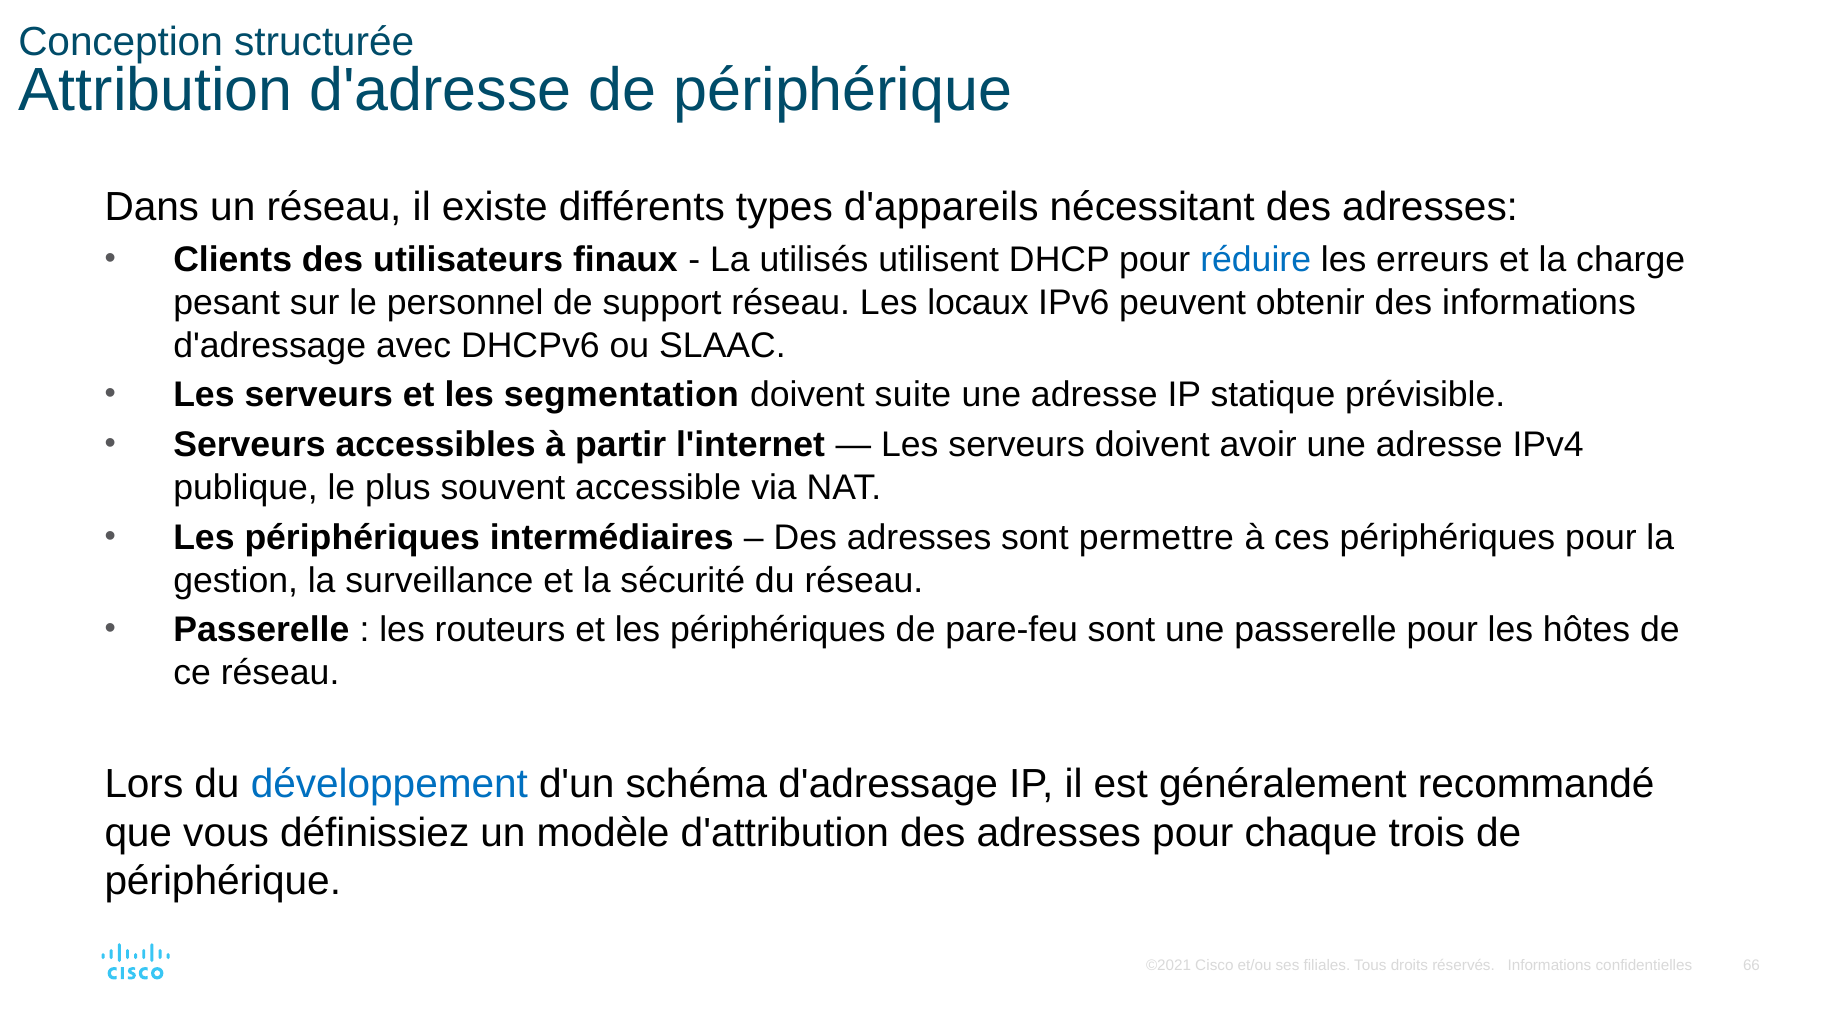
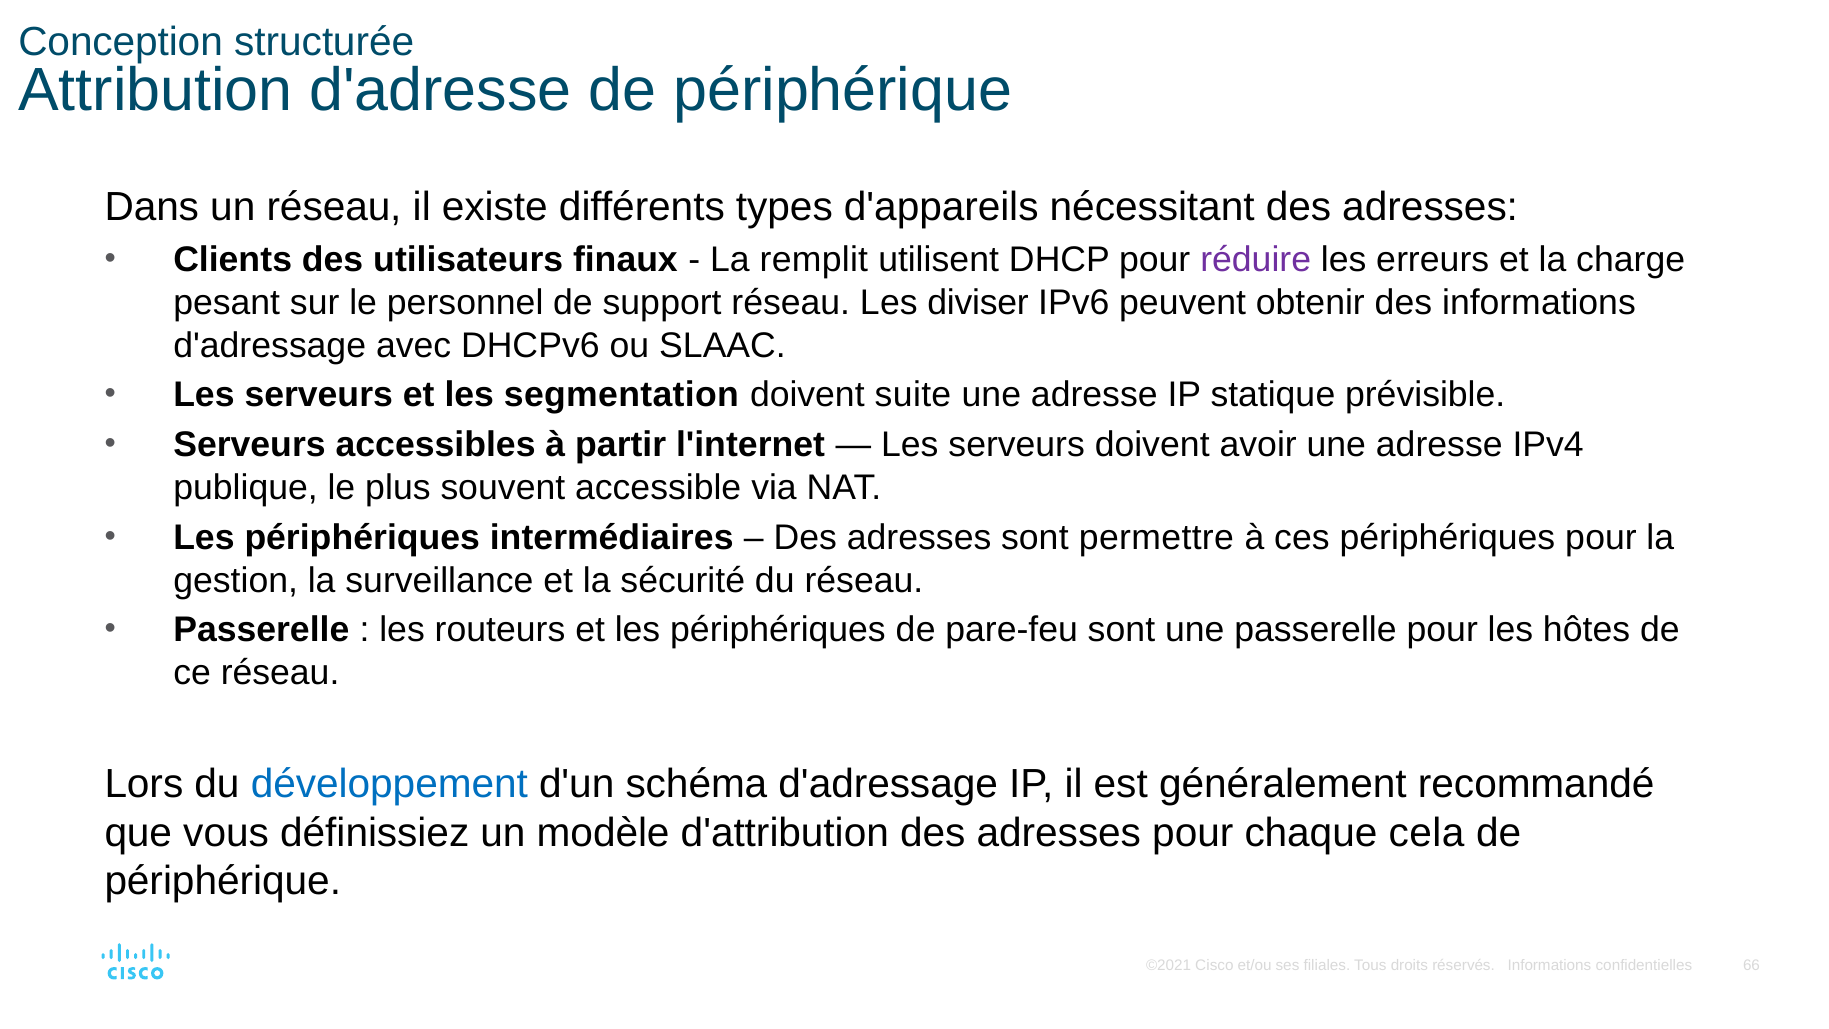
utilisés: utilisés -> remplit
réduire colour: blue -> purple
locaux: locaux -> diviser
trois: trois -> cela
